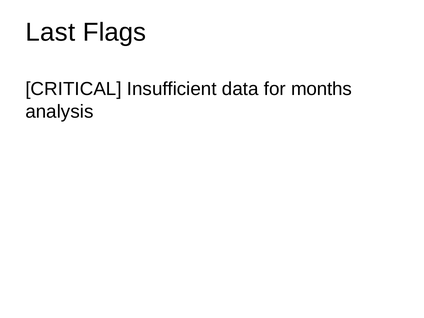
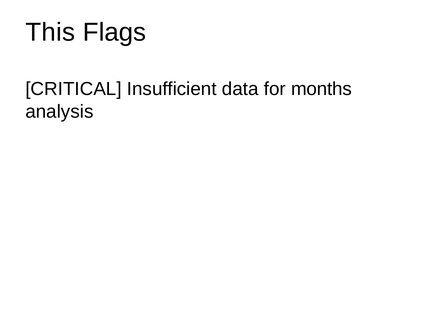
Last: Last -> This
